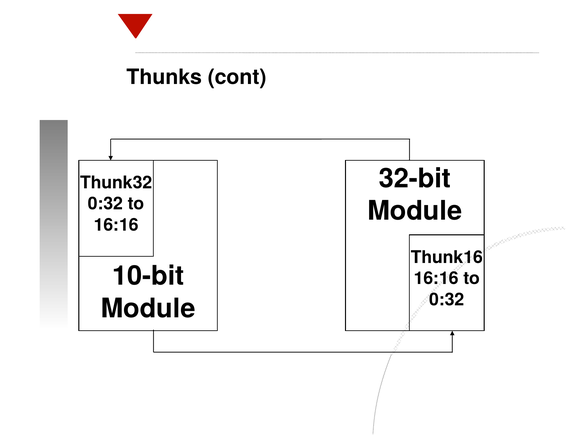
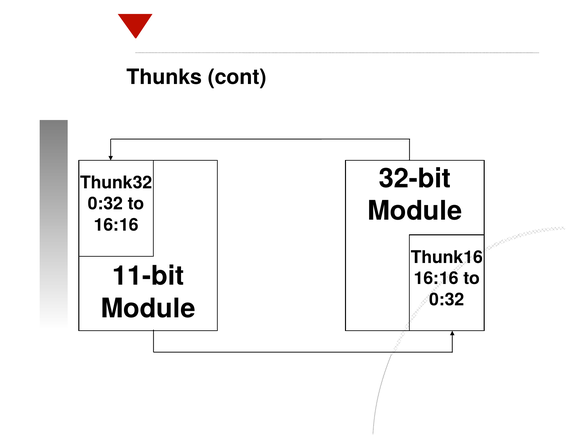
10-bit: 10-bit -> 11-bit
